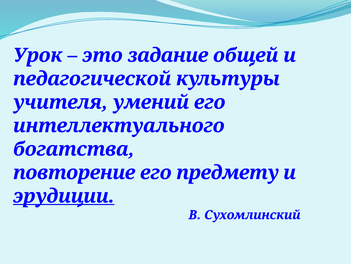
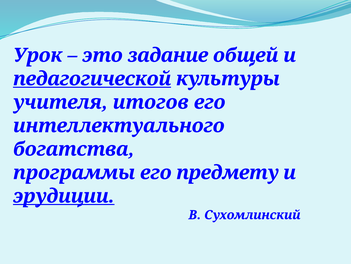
педагогической underline: none -> present
умений: умений -> итогов
повторение: повторение -> программы
